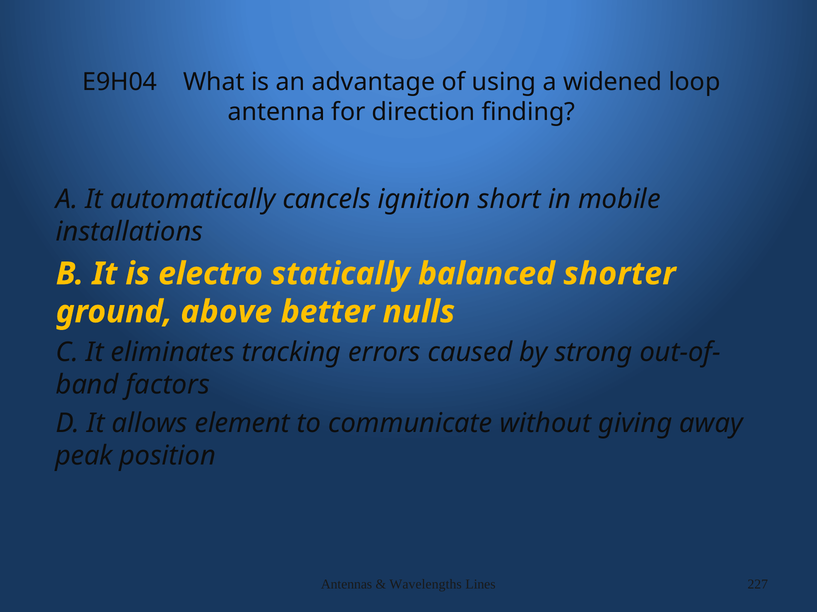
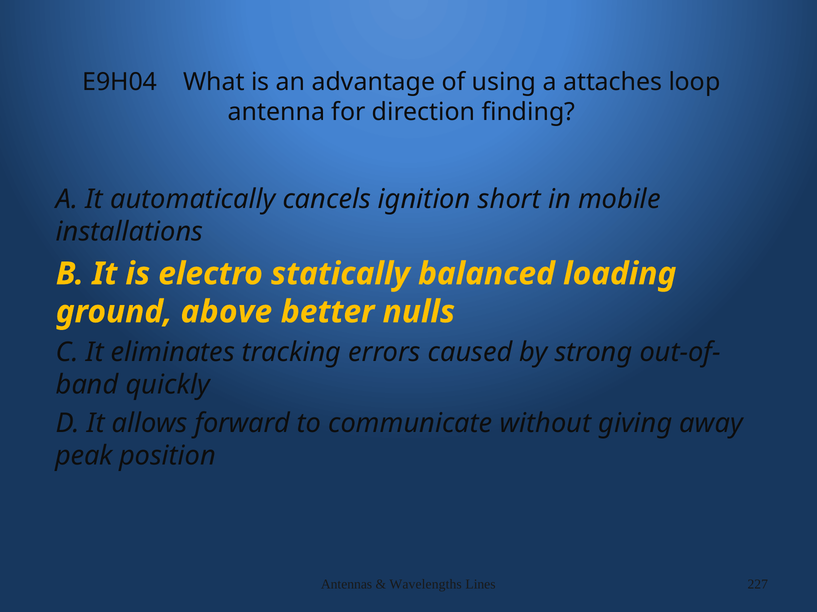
widened: widened -> attaches
shorter: shorter -> loading
factors: factors -> quickly
element: element -> forward
